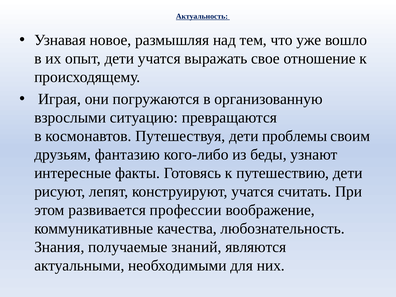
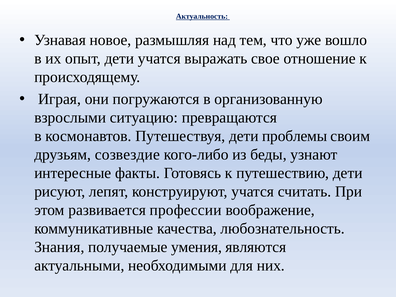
фантазию: фантазию -> созвездие
знаний: знаний -> умения
